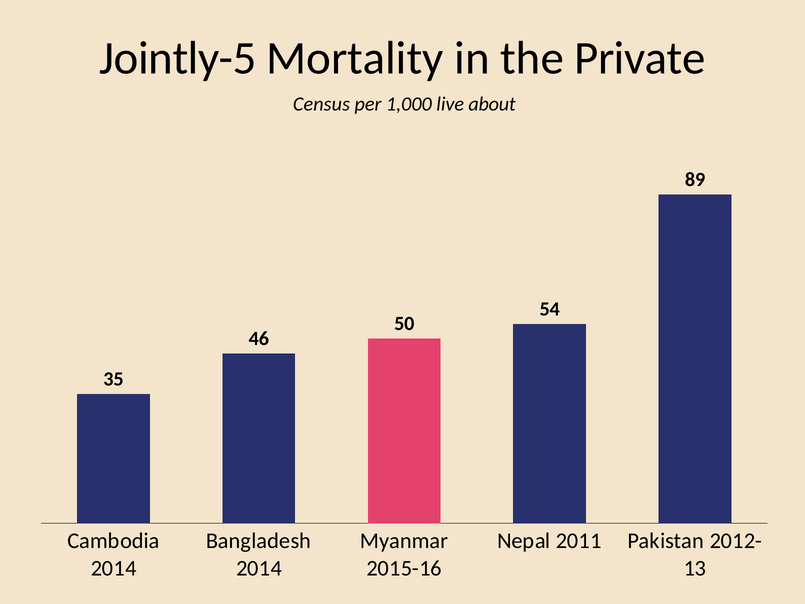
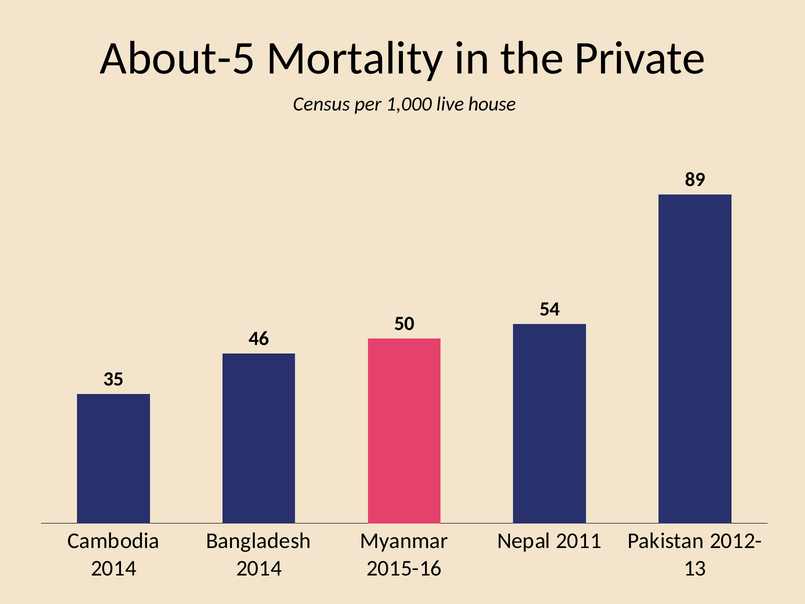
Jointly-5: Jointly-5 -> About-5
about: about -> house
